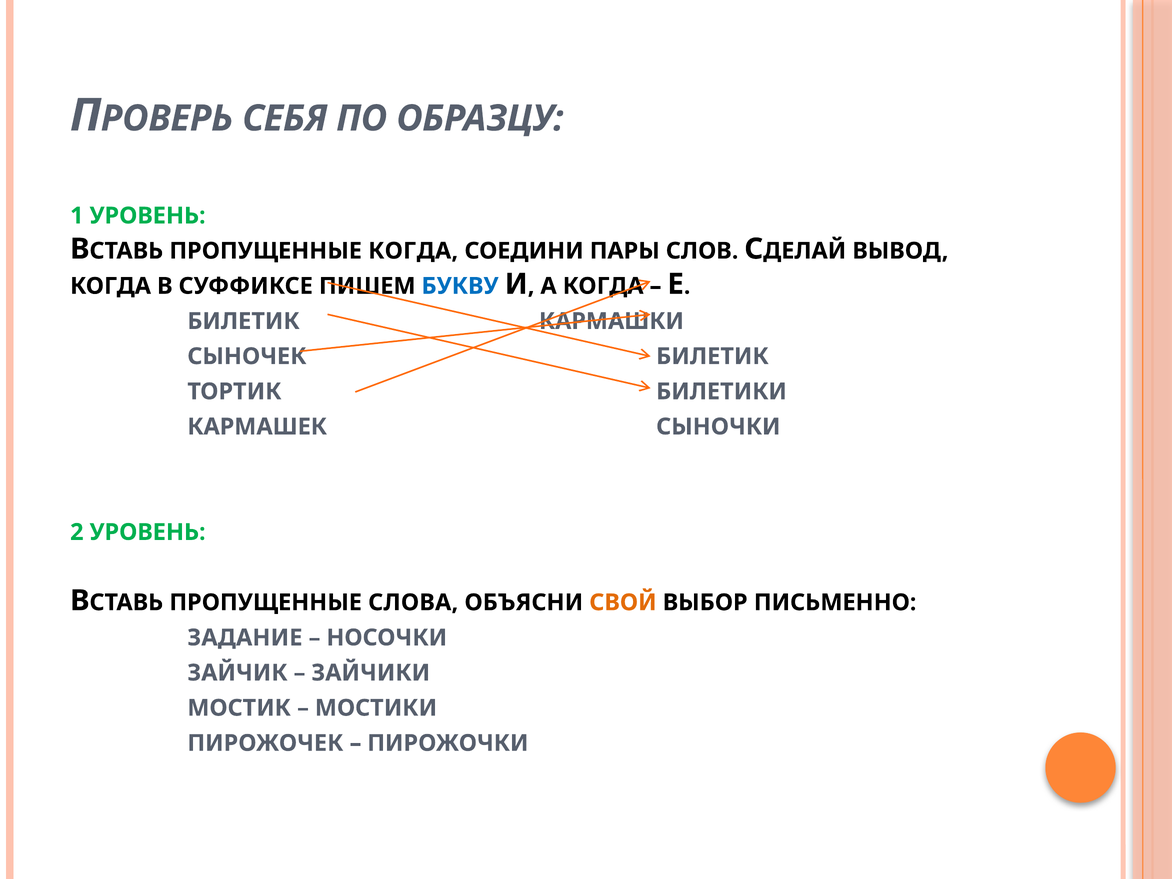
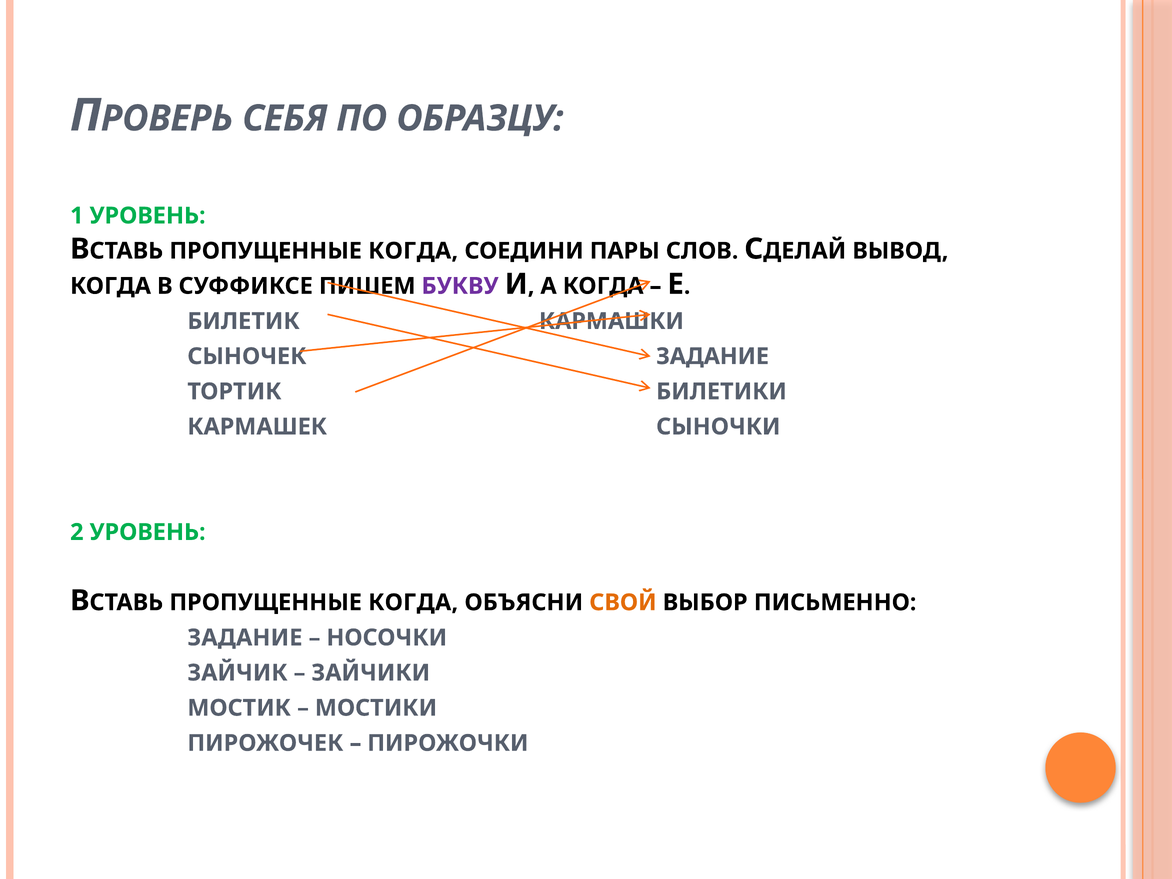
БУКВУ colour: blue -> purple
СЫНОЧЕК БИЛЕТИК: БИЛЕТИК -> ЗАДАНИЕ
СЛОВА at (413, 602): СЛОВА -> КОГДА
